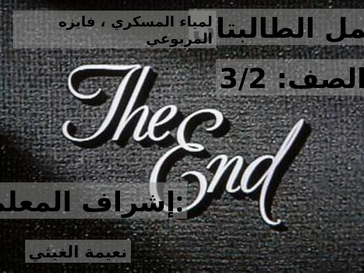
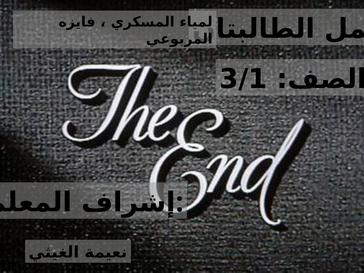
3/2: 3/2 -> 3/1
